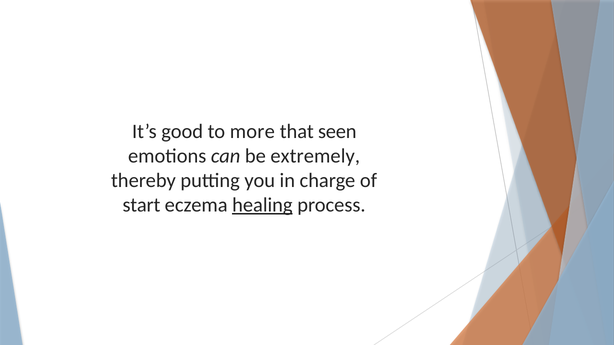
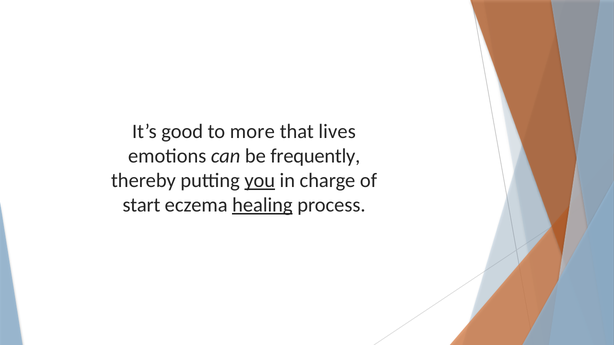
seen: seen -> lives
extremely: extremely -> frequently
you underline: none -> present
